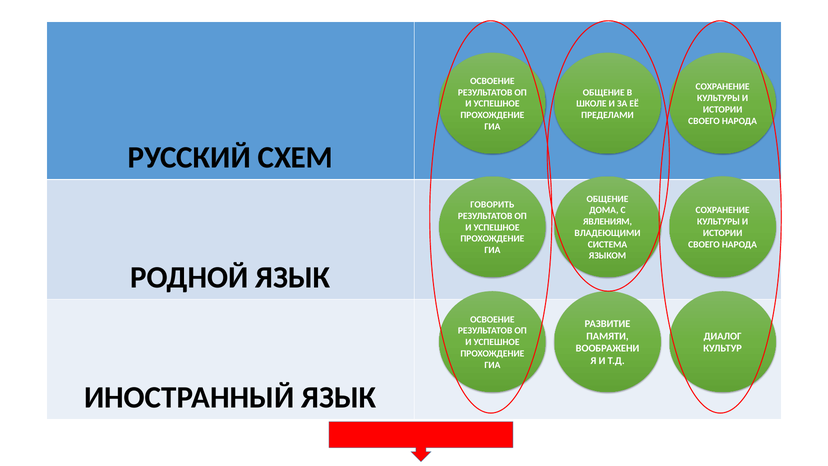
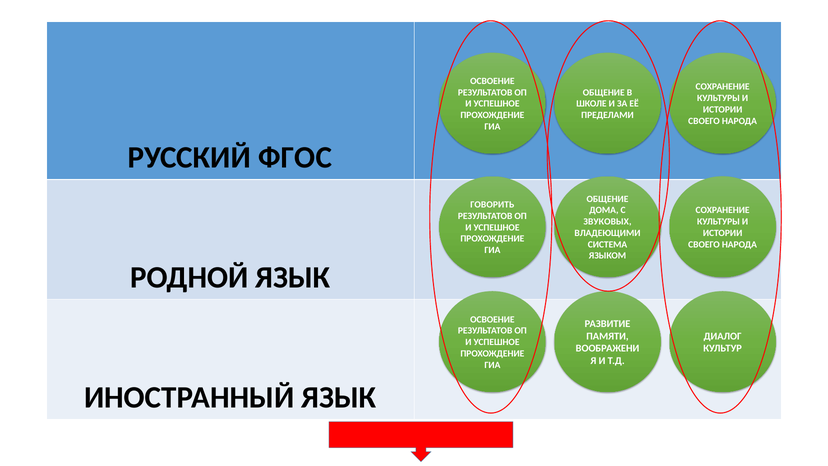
СХЕМ: СХЕМ -> ФГОС
ЯВЛЕНИЯМ: ЯВЛЕНИЯМ -> ЗВУКОВЫХ
